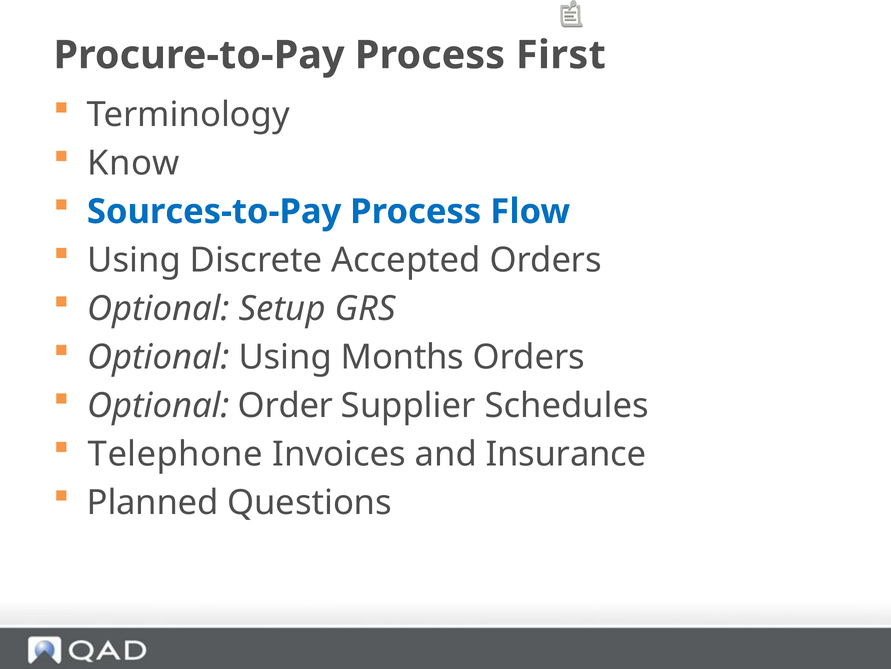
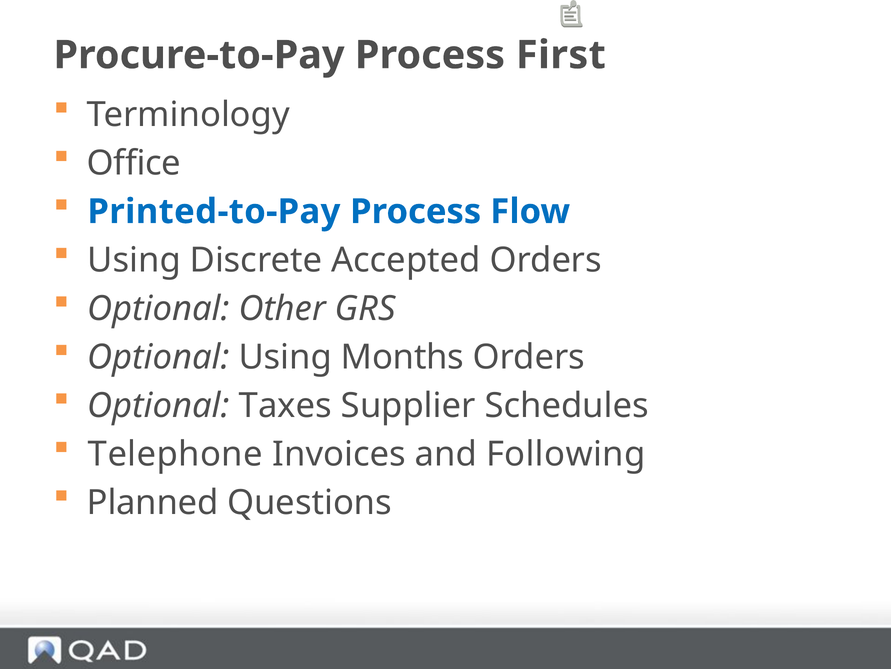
Know: Know -> Office
Sources-to-Pay: Sources-to-Pay -> Printed-to-Pay
Setup: Setup -> Other
Order: Order -> Taxes
Insurance: Insurance -> Following
